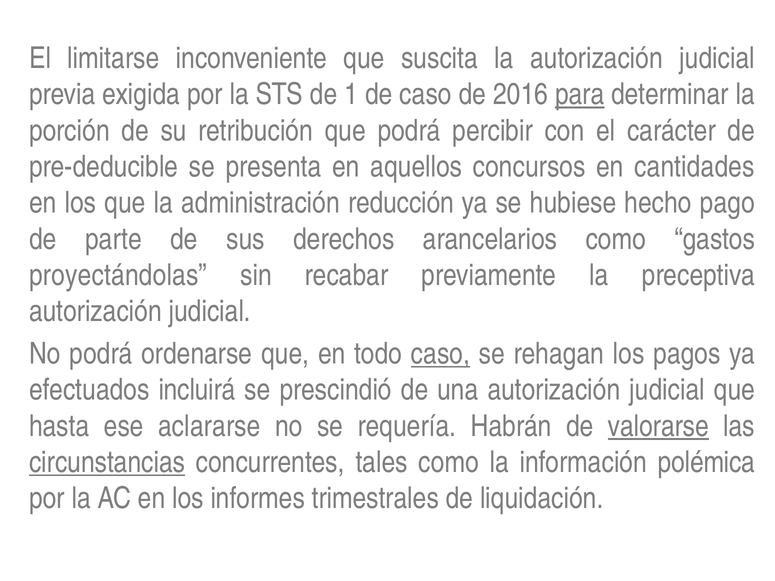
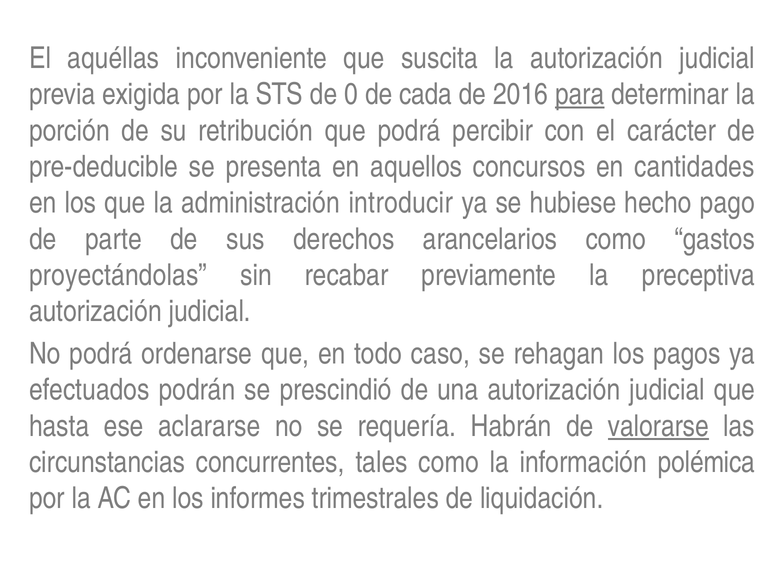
limitarse: limitarse -> aquéllas
1: 1 -> 0
de caso: caso -> cada
reducción: reducción -> introducir
caso at (440, 354) underline: present -> none
incluirá: incluirá -> podrán
circunstancias underline: present -> none
